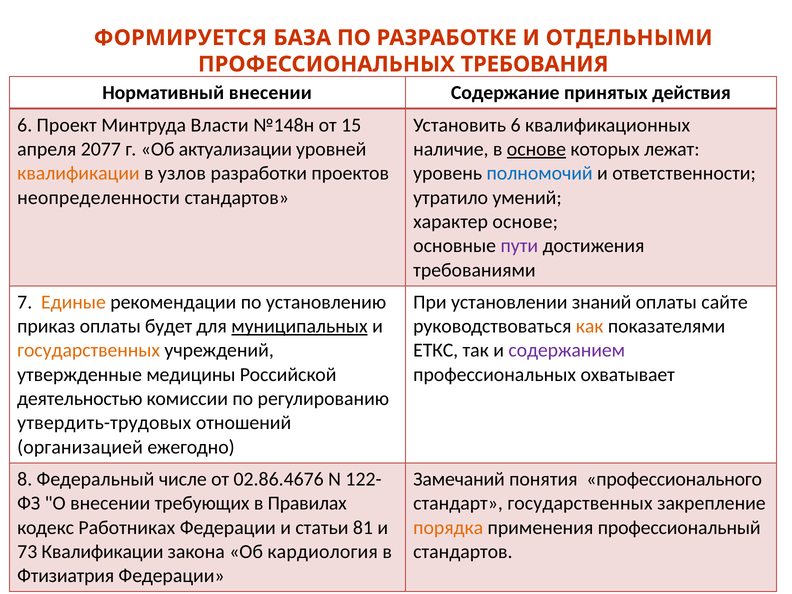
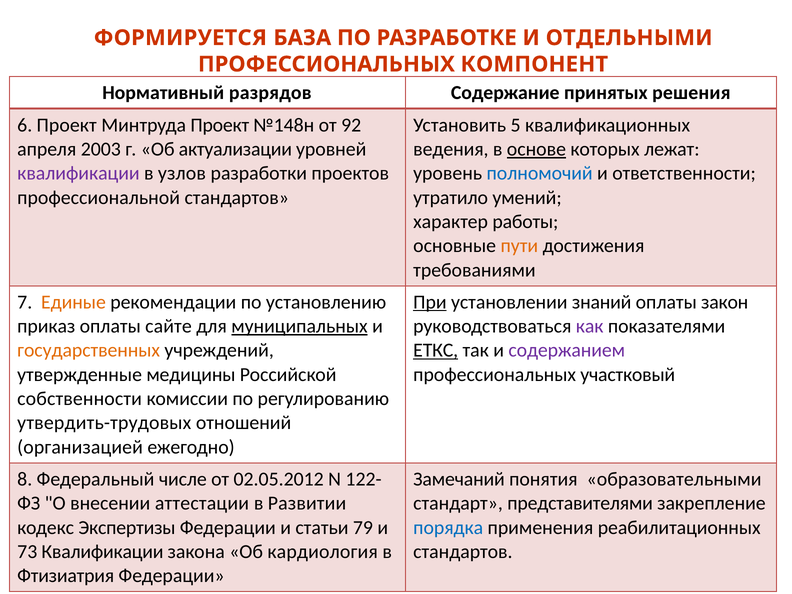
ТРЕБОВАНИЯ: ТРЕБОВАНИЯ -> КОМПОНЕНТ
Нормативный внесении: внесении -> разрядов
действия: действия -> решения
Минтруда Власти: Власти -> Проект
15: 15 -> 92
Установить 6: 6 -> 5
2077: 2077 -> 2003
наличие: наличие -> ведения
квалификации at (78, 173) colour: orange -> purple
неопределенности: неопределенности -> профессиональной
характер основе: основе -> работы
пути colour: purple -> orange
При underline: none -> present
сайте: сайте -> закон
будет: будет -> сайте
как colour: orange -> purple
ЕТКС underline: none -> present
охватывает: охватывает -> участковый
деятельностью: деятельностью -> собственности
02.86.4676: 02.86.4676 -> 02.05.2012
профессионального: профессионального -> образовательными
требующих: требующих -> аттестации
Правилах: Правилах -> Развитии
стандарт государственных: государственных -> представителями
Работниках: Работниках -> Экспертизы
81: 81 -> 79
порядка colour: orange -> blue
профессиональный: профессиональный -> реабилитационных
